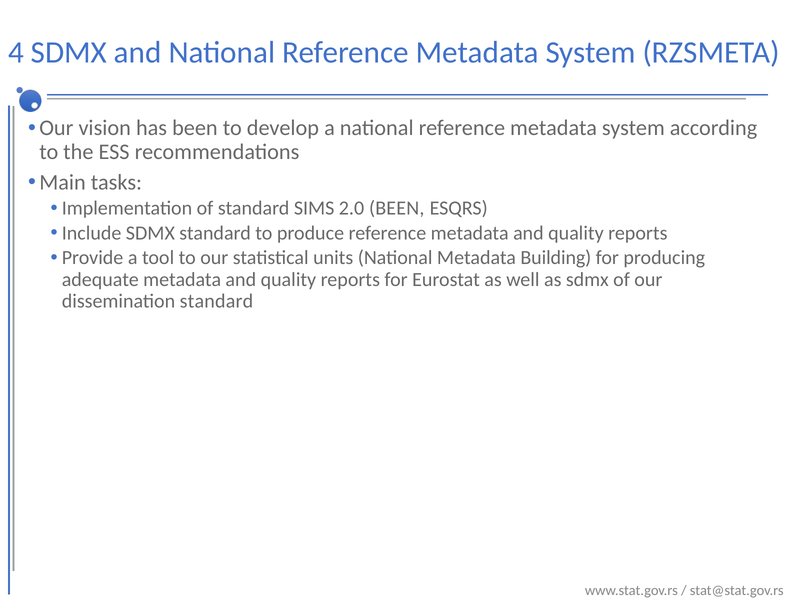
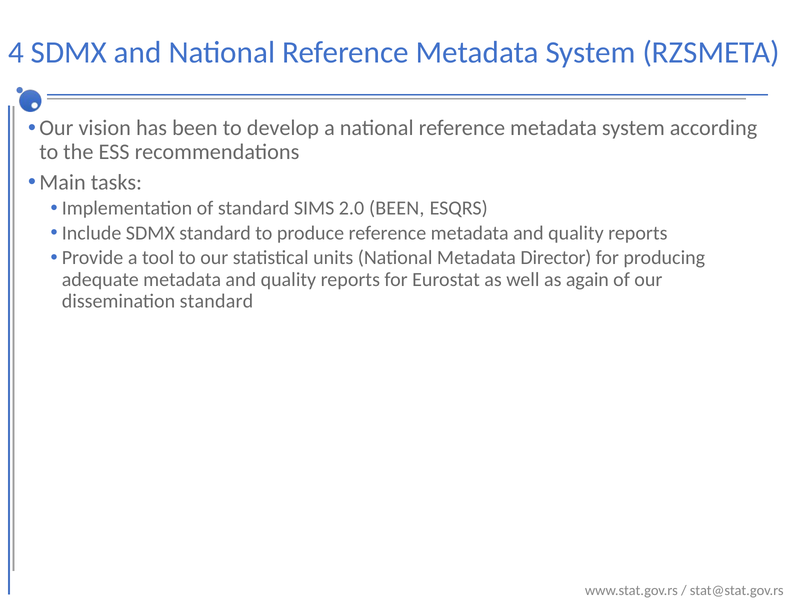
Building: Building -> Director
as sdmx: sdmx -> again
